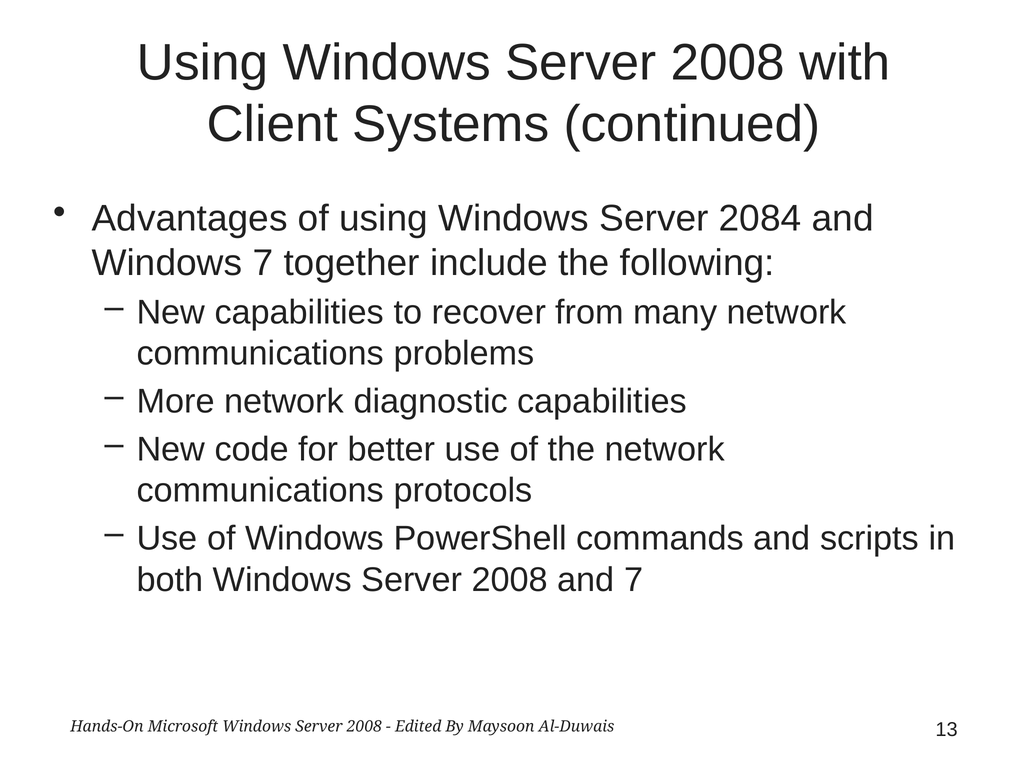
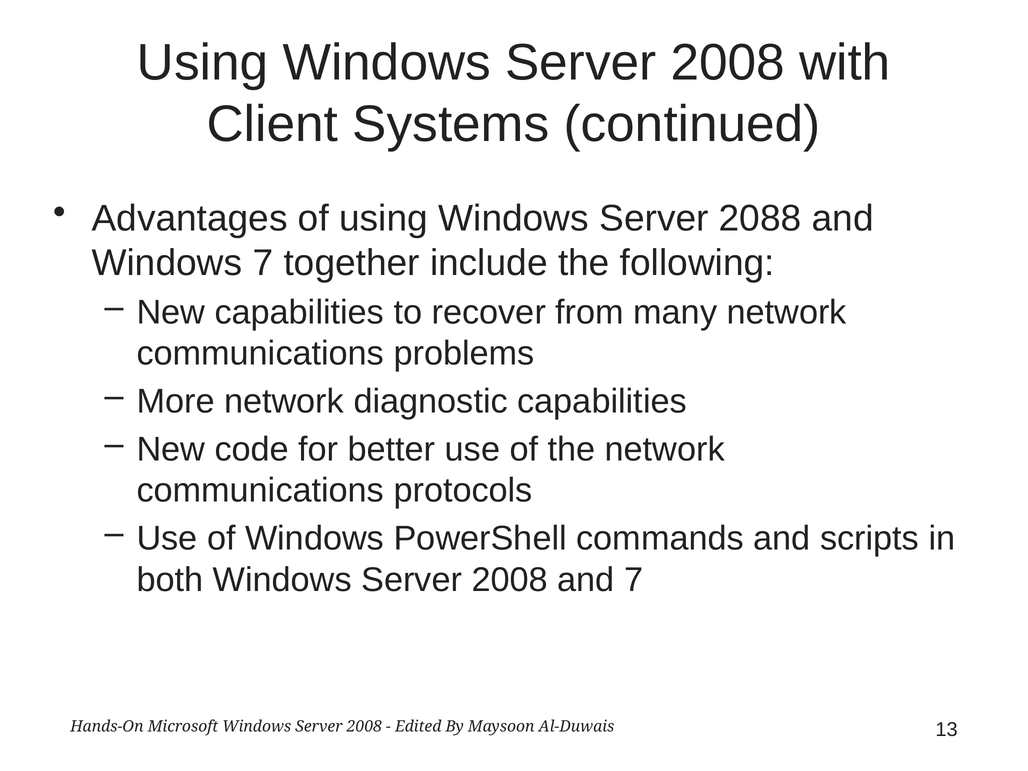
2084: 2084 -> 2088
